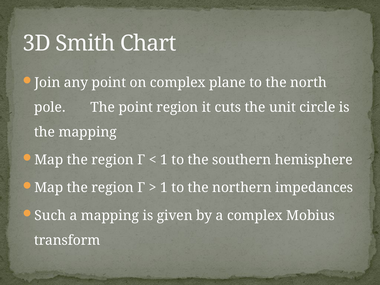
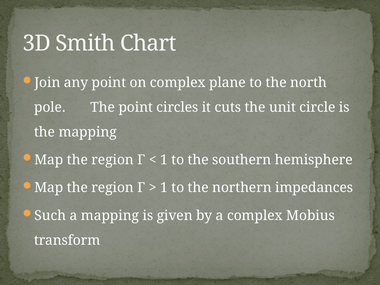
point region: region -> circles
